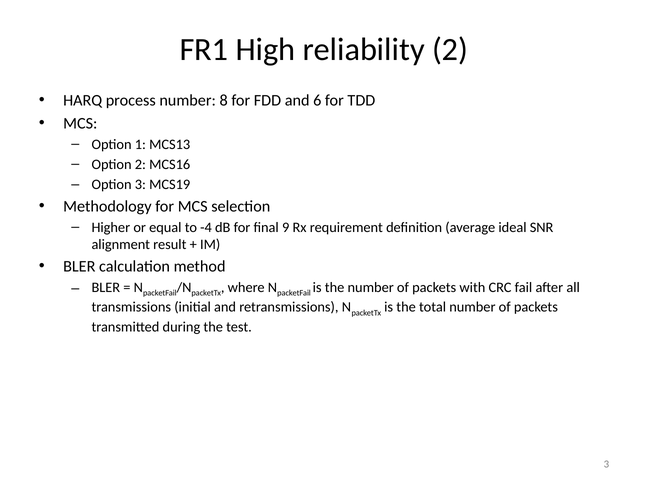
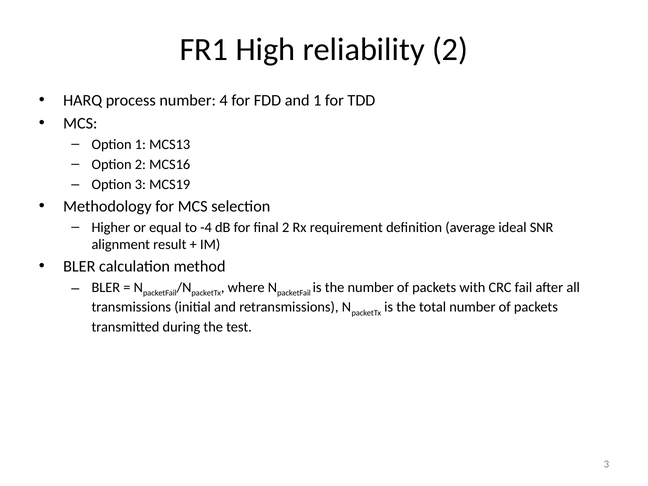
8: 8 -> 4
and 6: 6 -> 1
final 9: 9 -> 2
